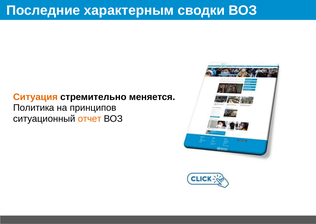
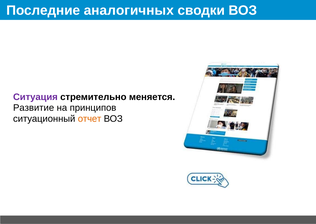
характерным: характерным -> аналогичных
Ситуация colour: orange -> purple
Политика: Политика -> Развитие
